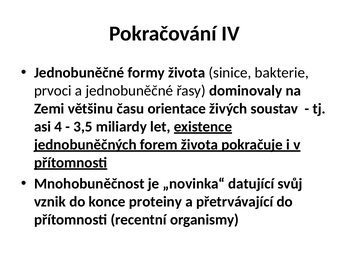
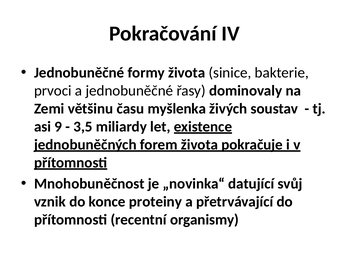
orientace: orientace -> myšlenka
4: 4 -> 9
